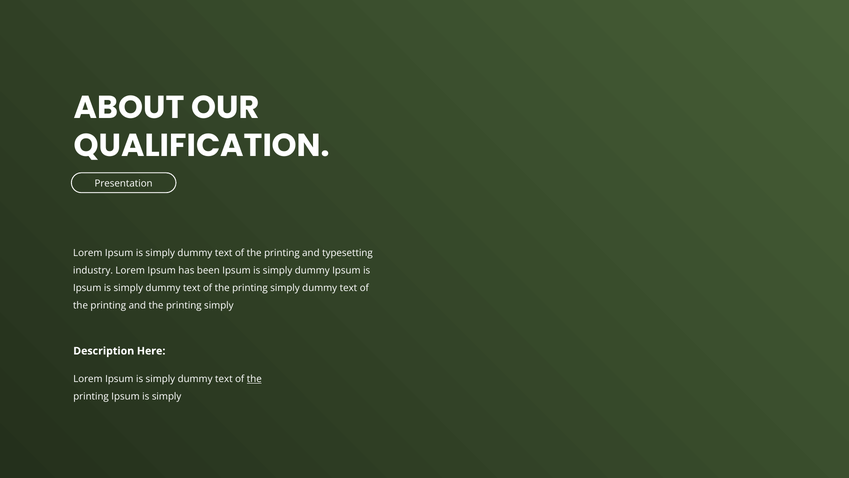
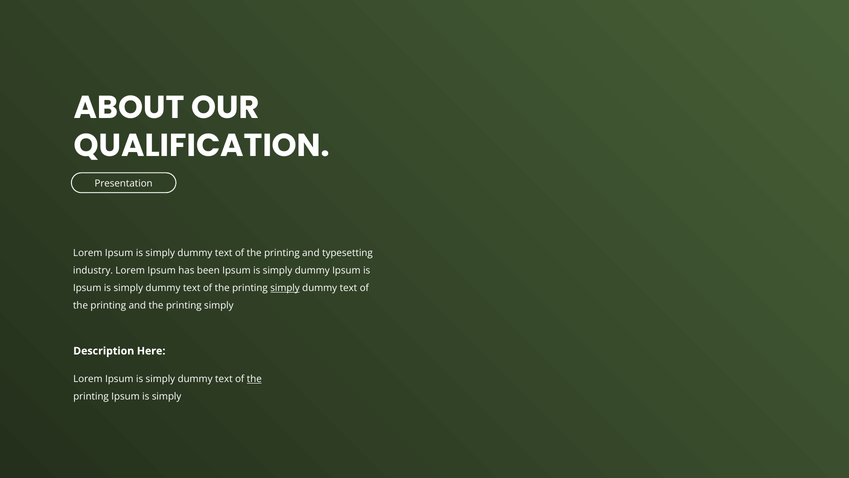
simply at (285, 288) underline: none -> present
